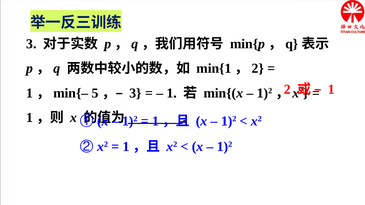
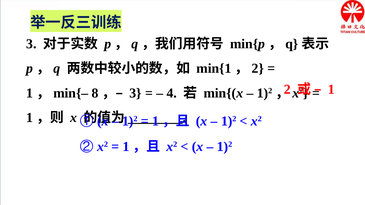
5: 5 -> 8
1 at (172, 93): 1 -> 4
